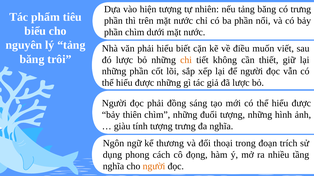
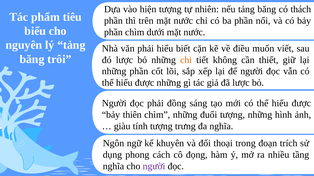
có trưng: trưng -> thách
thương: thương -> khuyên
người at (154, 167) colour: orange -> purple
